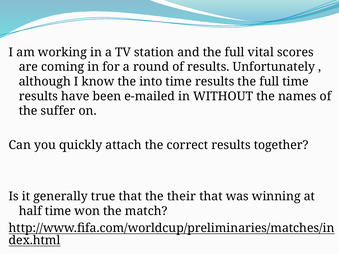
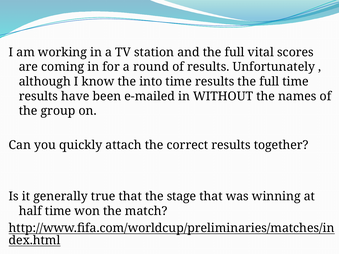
suffer: suffer -> group
their: their -> stage
